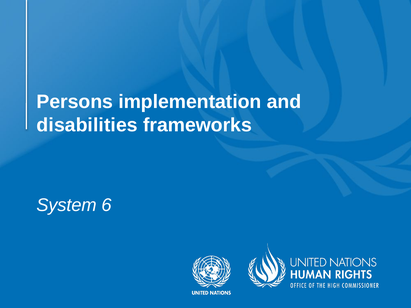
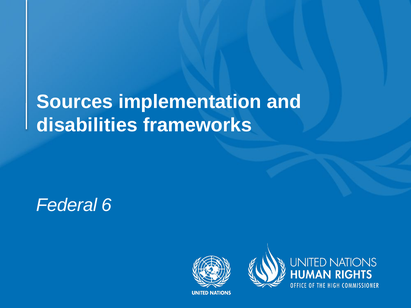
Persons: Persons -> Sources
System: System -> Federal
